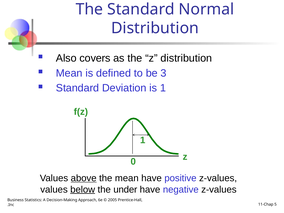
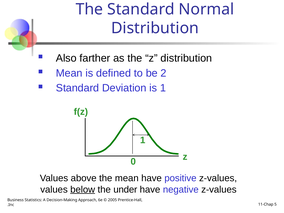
covers: covers -> farther
3: 3 -> 2
above underline: present -> none
